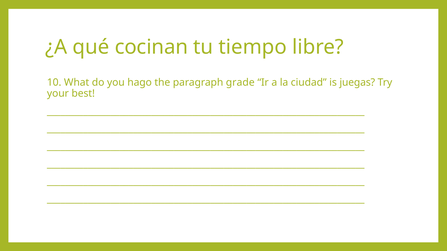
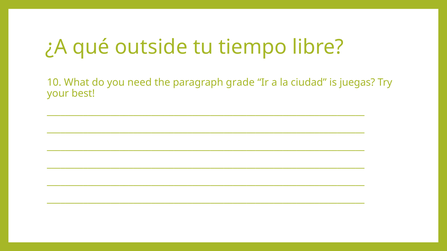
cocinan: cocinan -> outside
hago: hago -> need
